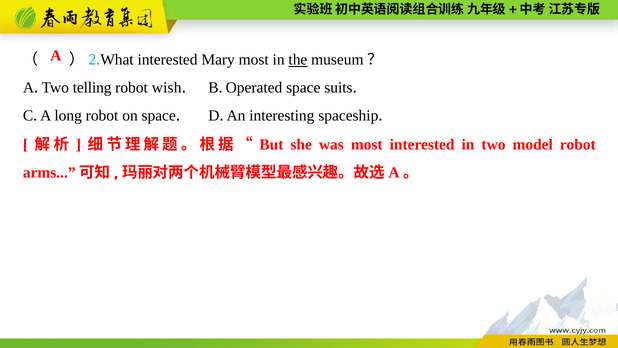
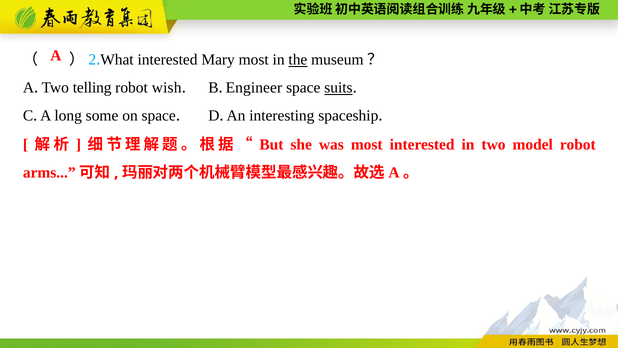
Operated: Operated -> Engineer
suits underline: none -> present
long robot: robot -> some
